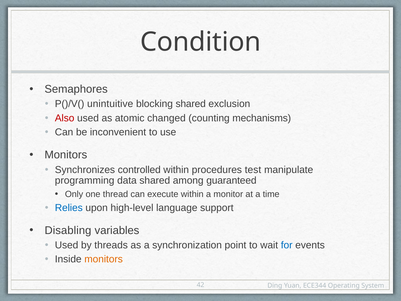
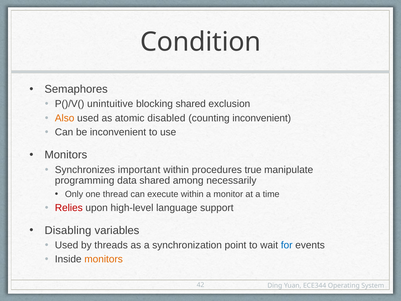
Also colour: red -> orange
changed: changed -> disabled
counting mechanisms: mechanisms -> inconvenient
controlled: controlled -> important
test: test -> true
guaranteed: guaranteed -> necessarily
Relies colour: blue -> red
